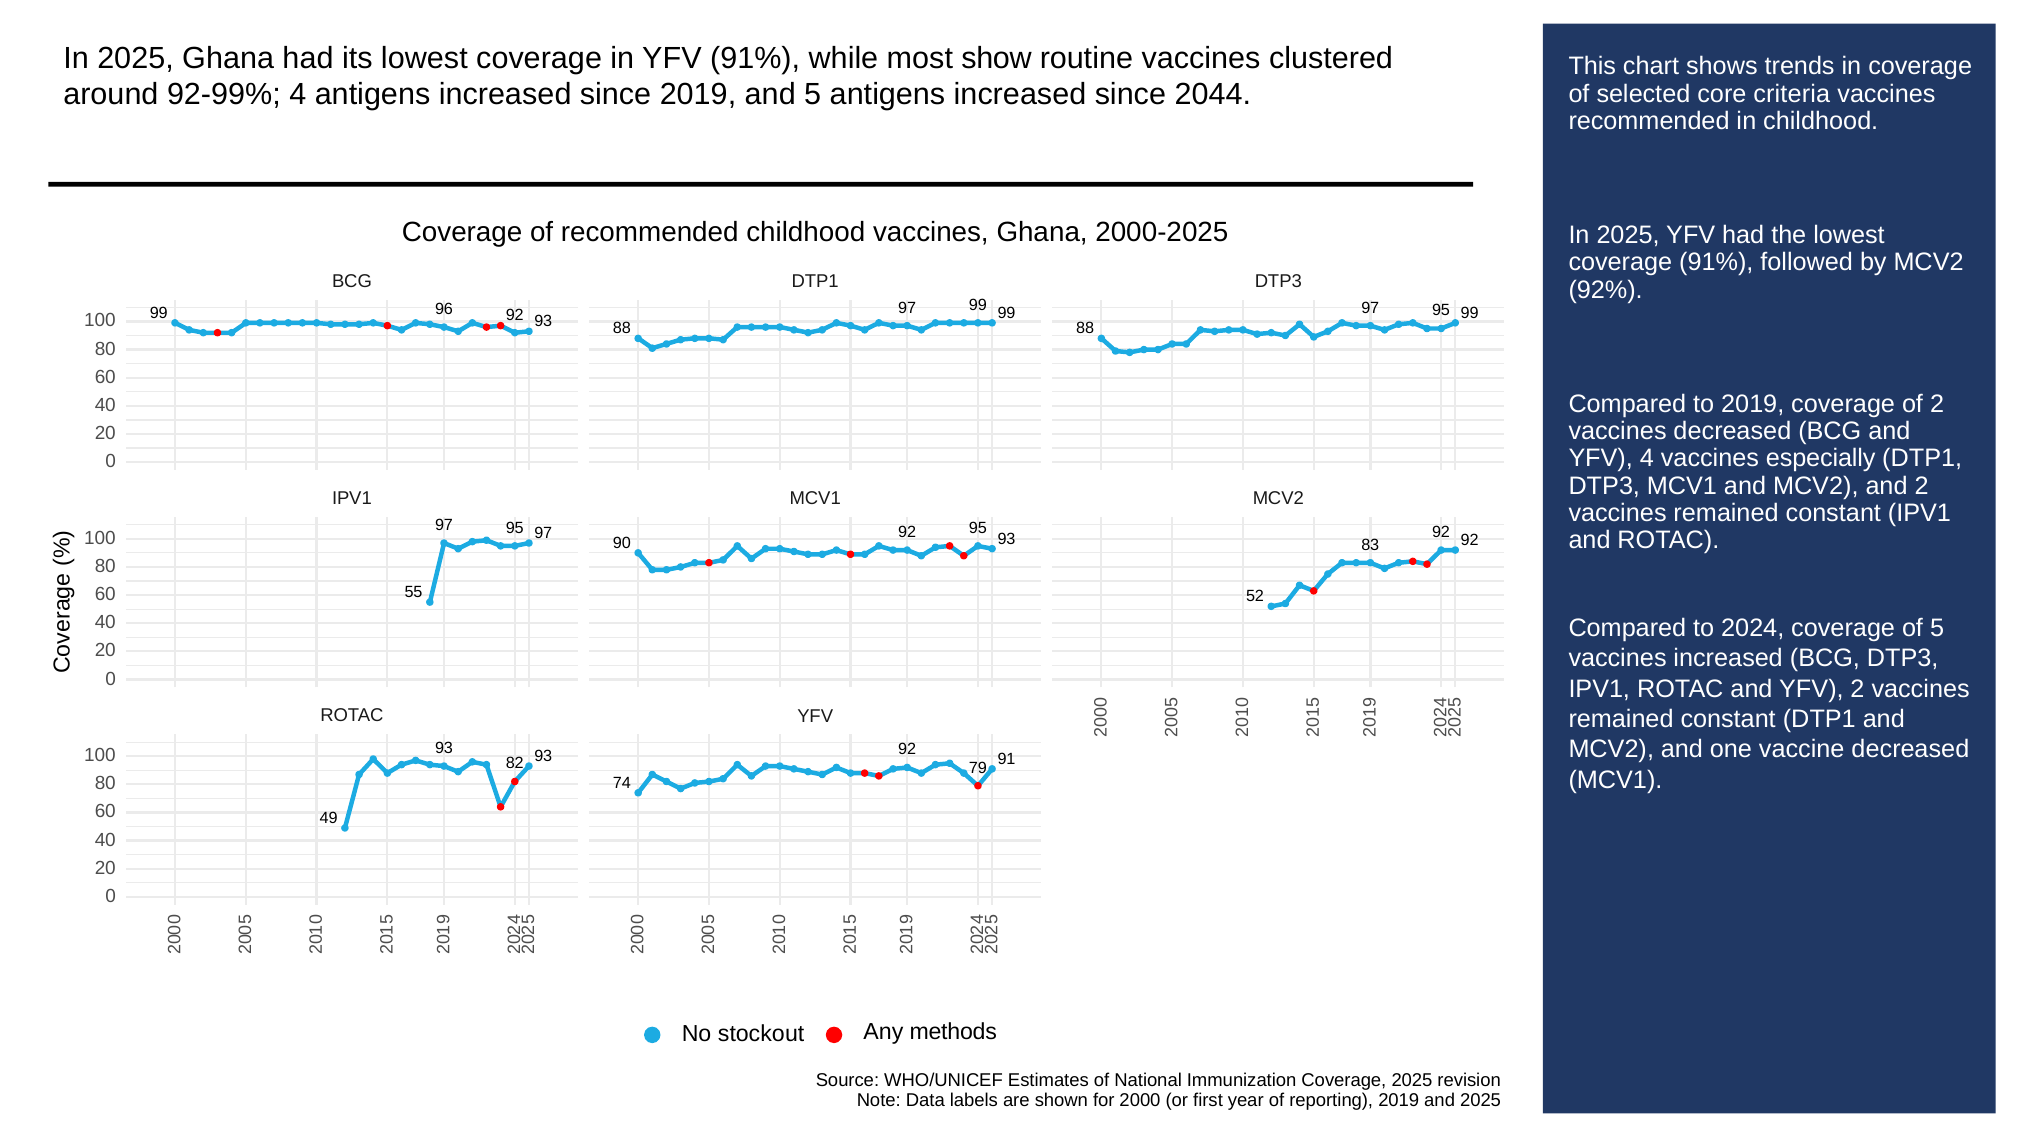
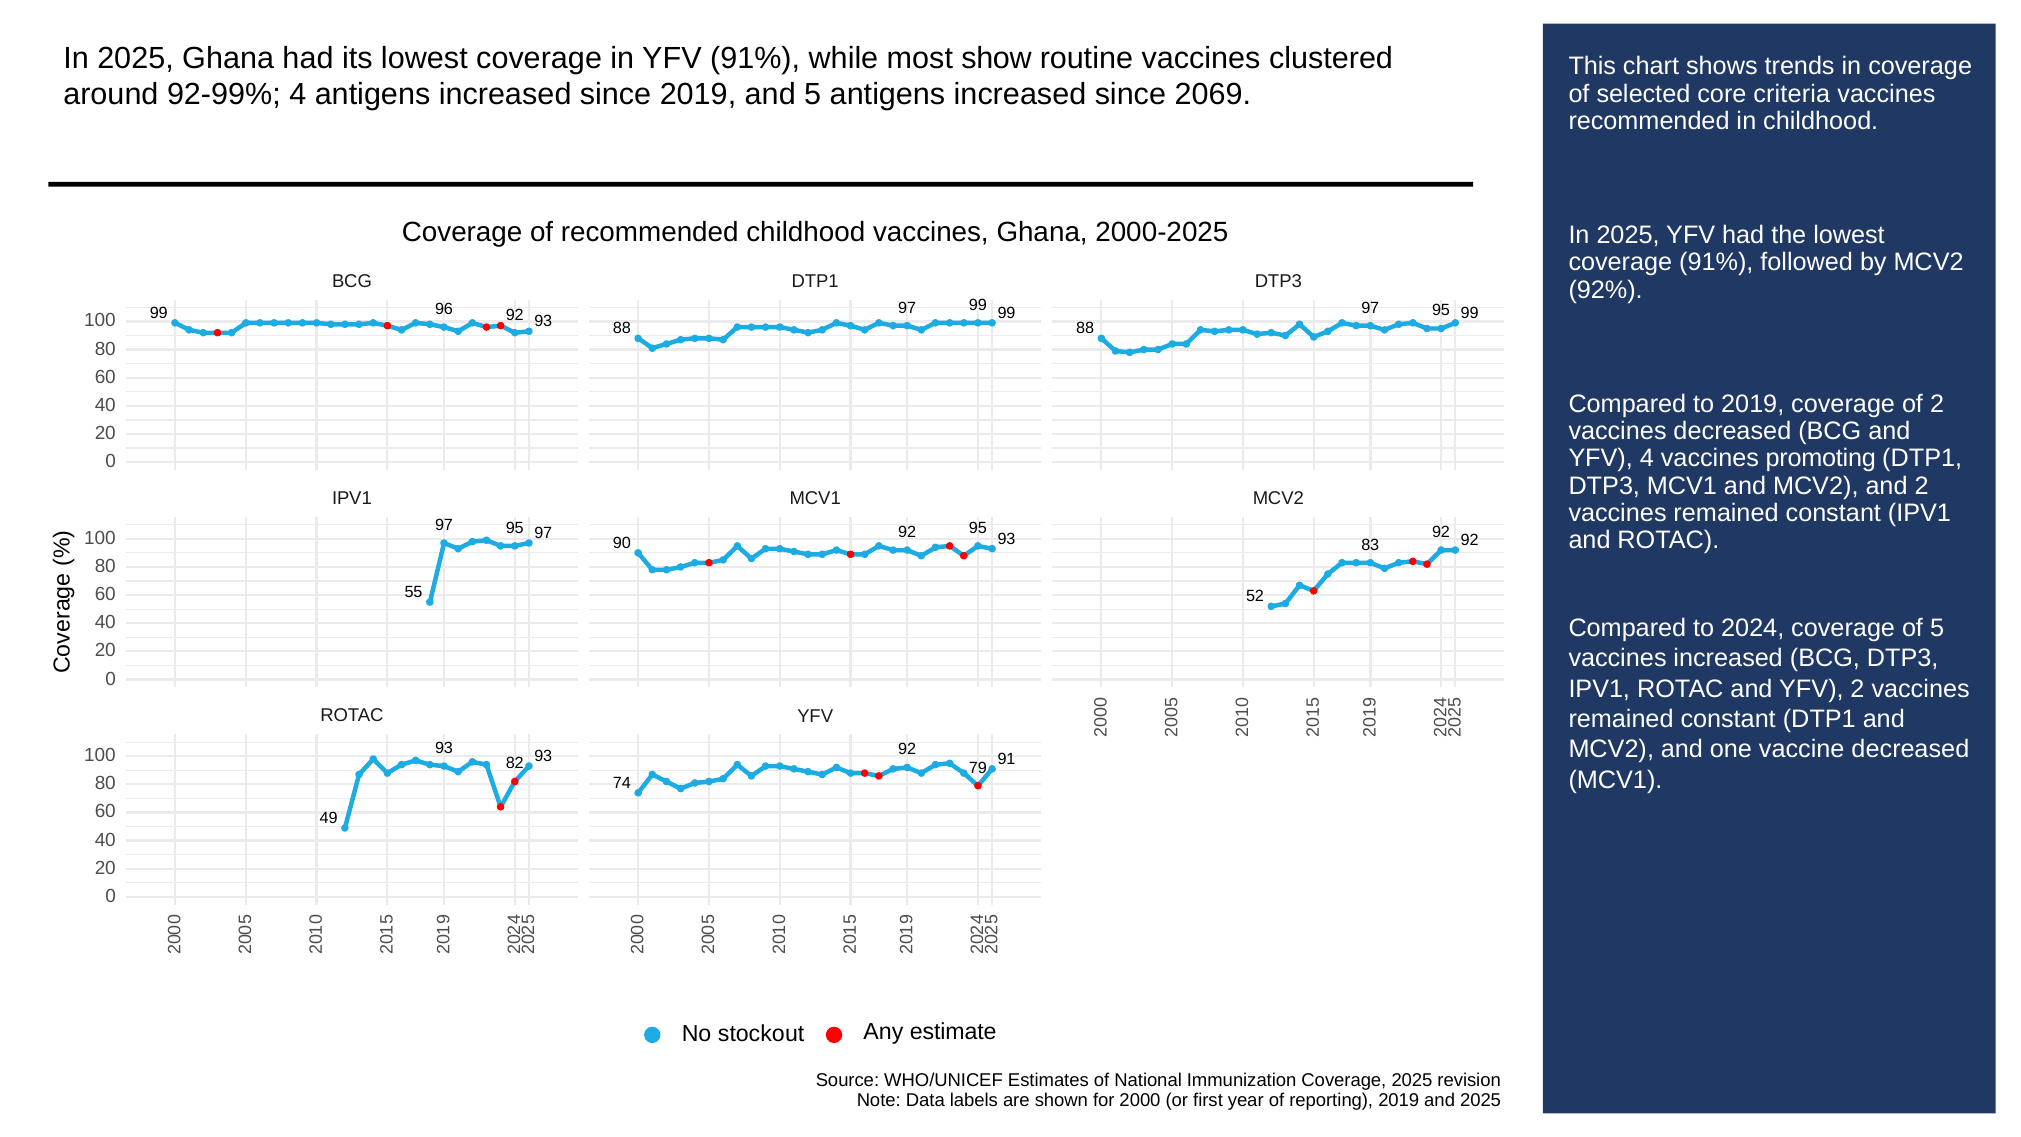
2044: 2044 -> 2069
especially: especially -> promoting
methods: methods -> estimate
